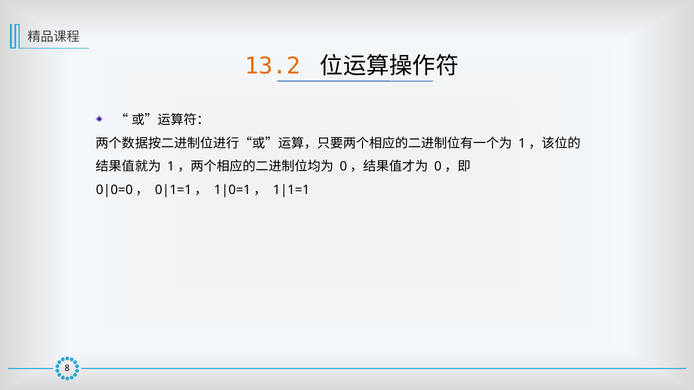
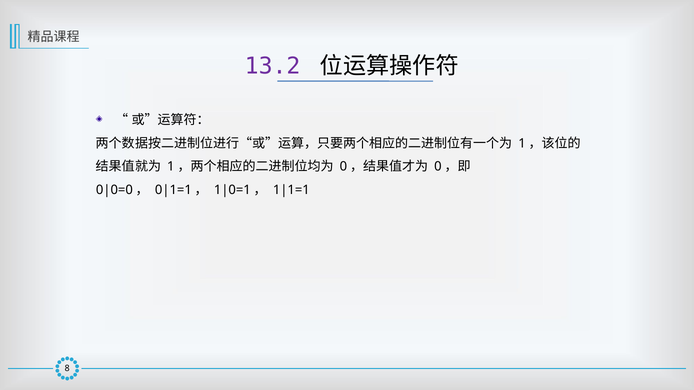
13.2 colour: orange -> purple
